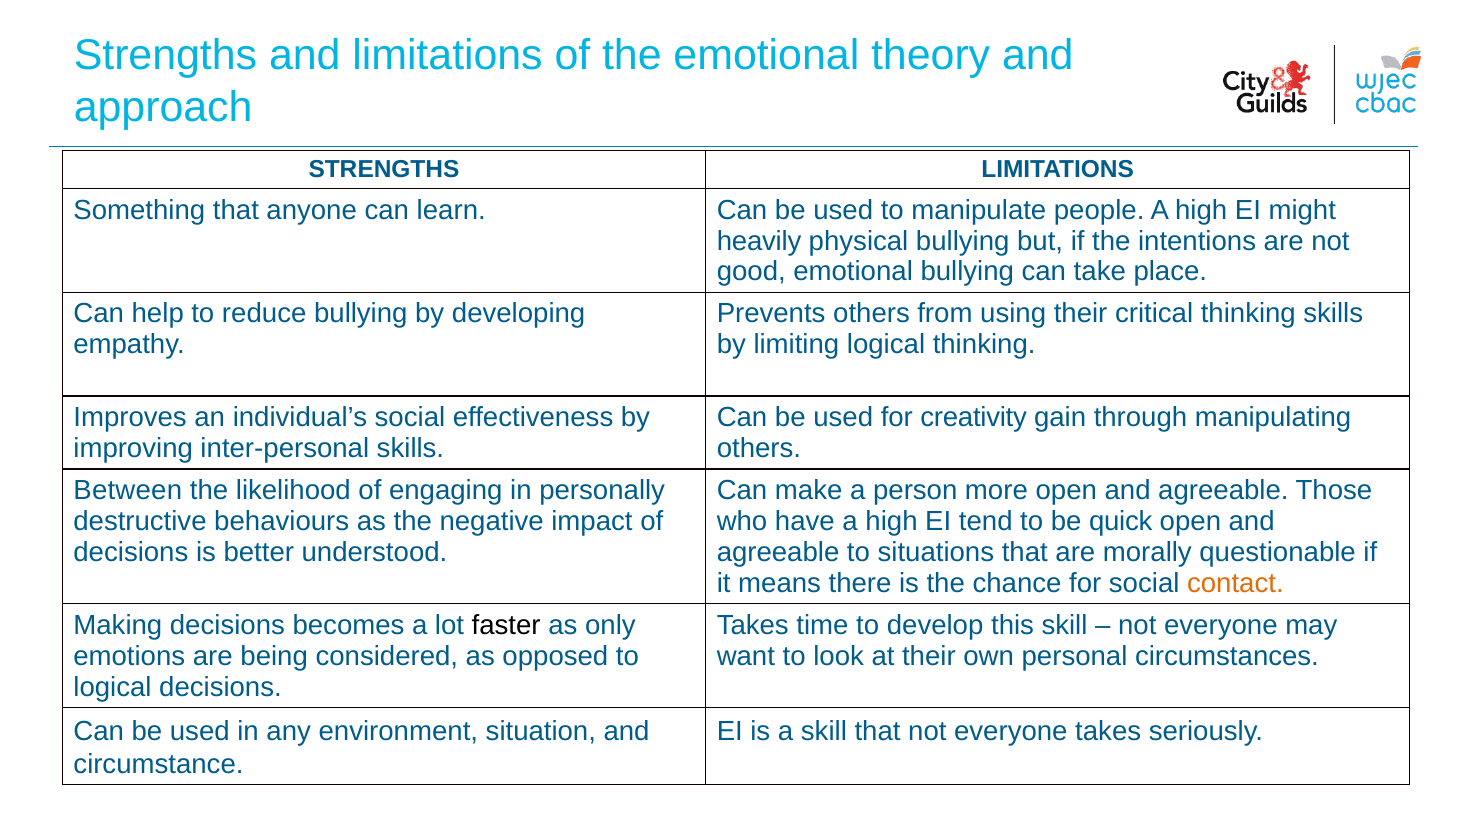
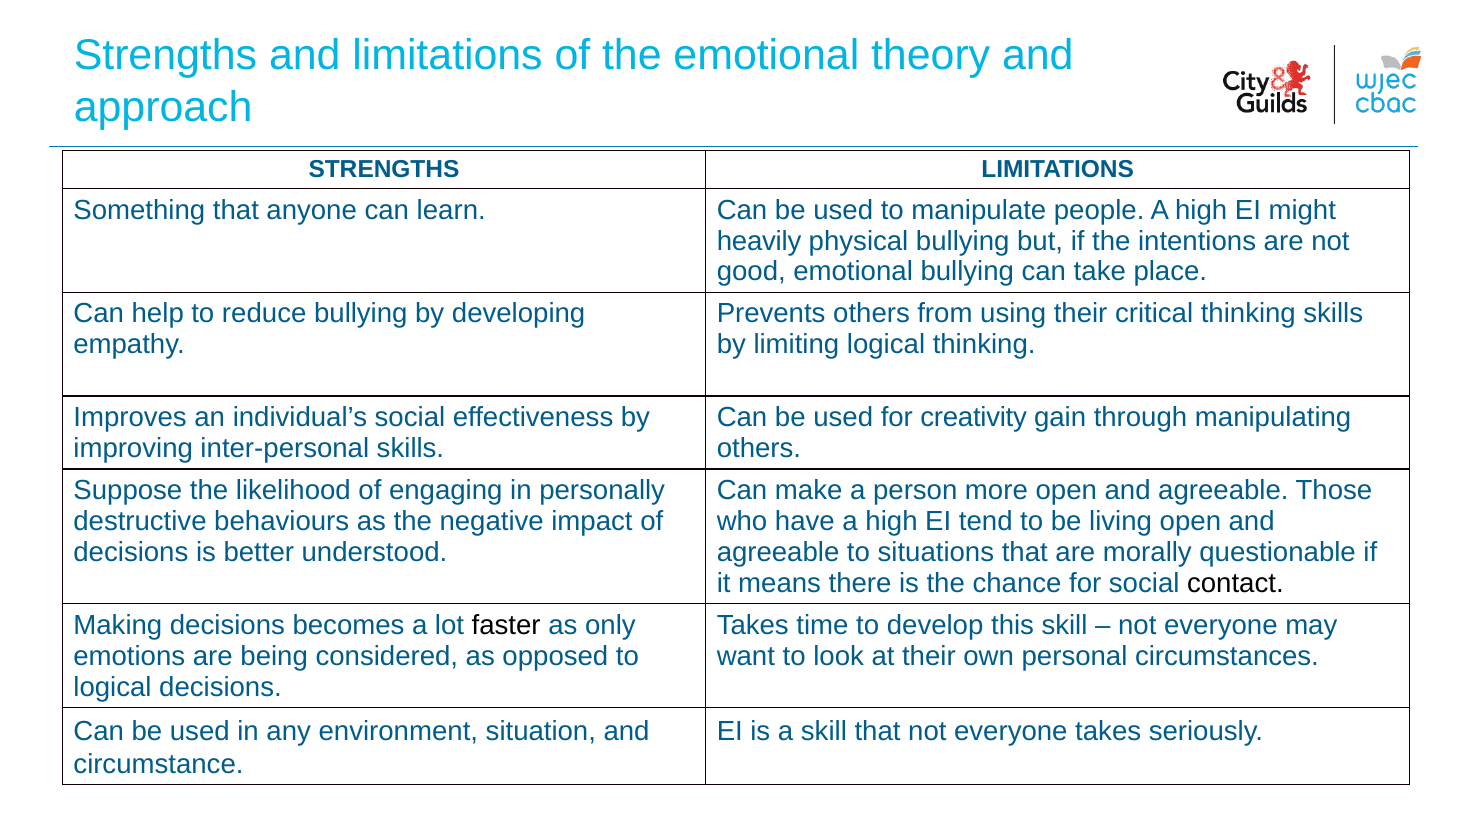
Between: Between -> Suppose
quick: quick -> living
contact colour: orange -> black
